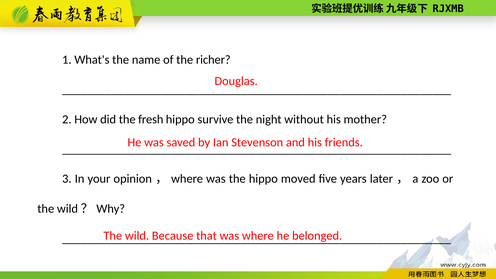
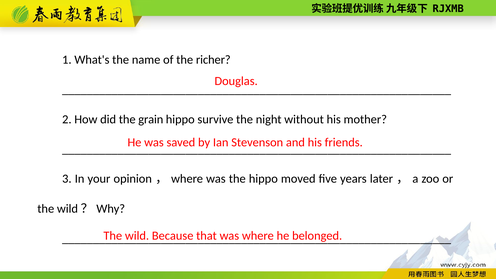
fresh: fresh -> grain
